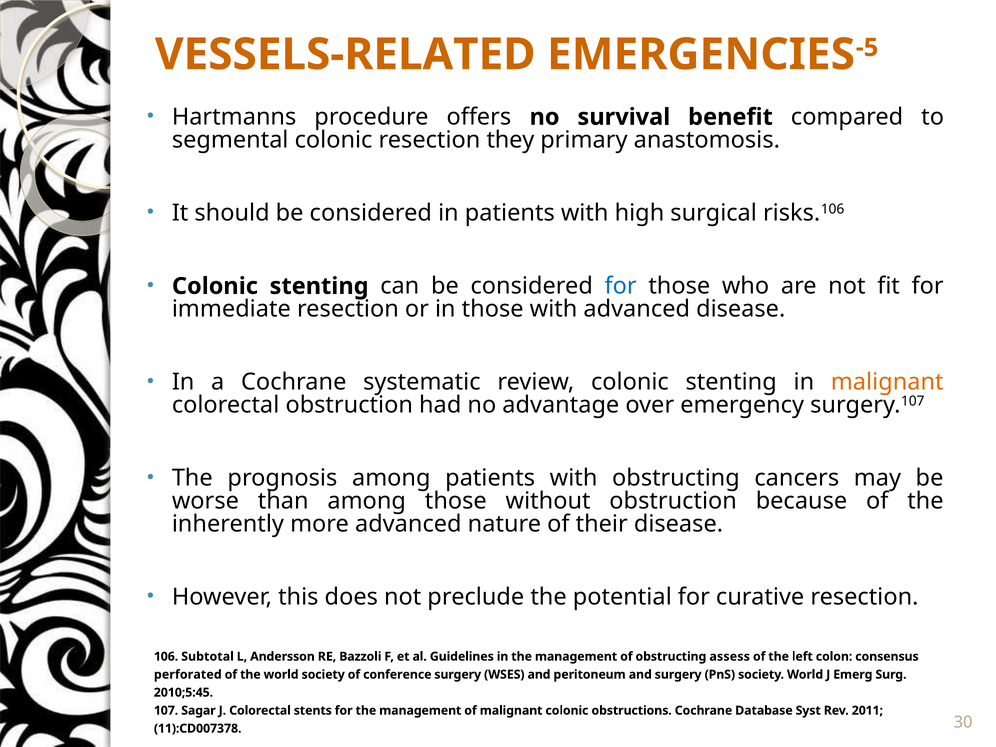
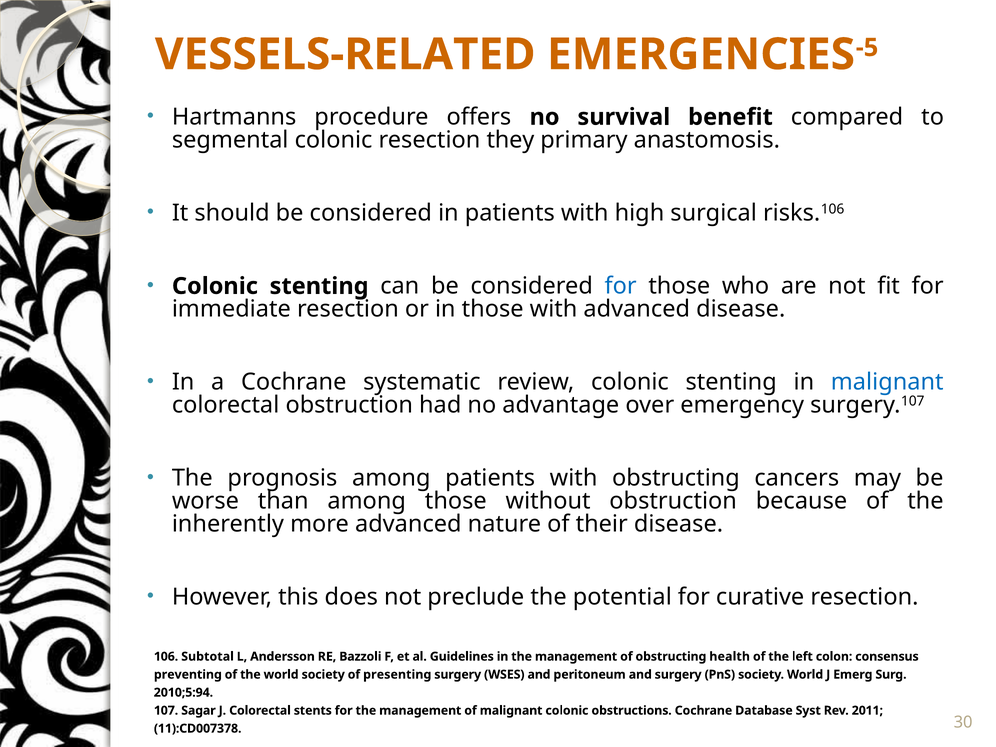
malignant at (887, 382) colour: orange -> blue
assess: assess -> health
perforated: perforated -> preventing
conference: conference -> presenting
2010;5:45: 2010;5:45 -> 2010;5:94
